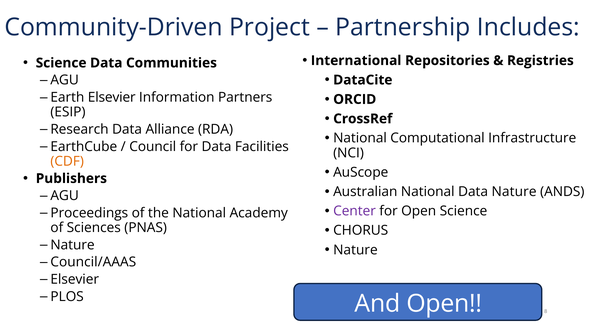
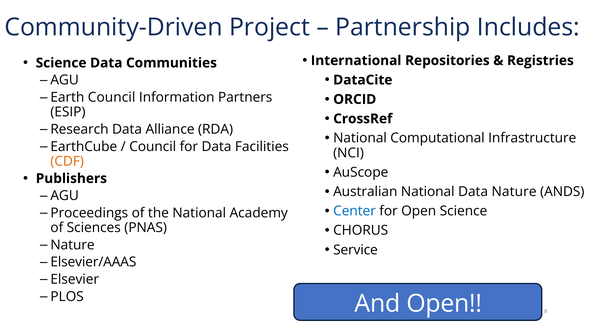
Earth Elsevier: Elsevier -> Council
Center colour: purple -> blue
Nature at (355, 250): Nature -> Service
Council/AAAS: Council/AAAS -> Elsevier/AAAS
